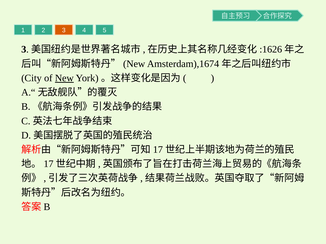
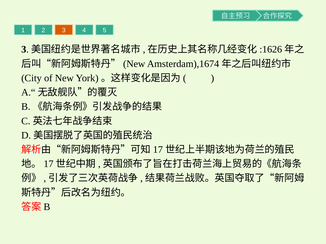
New underline: present -> none
